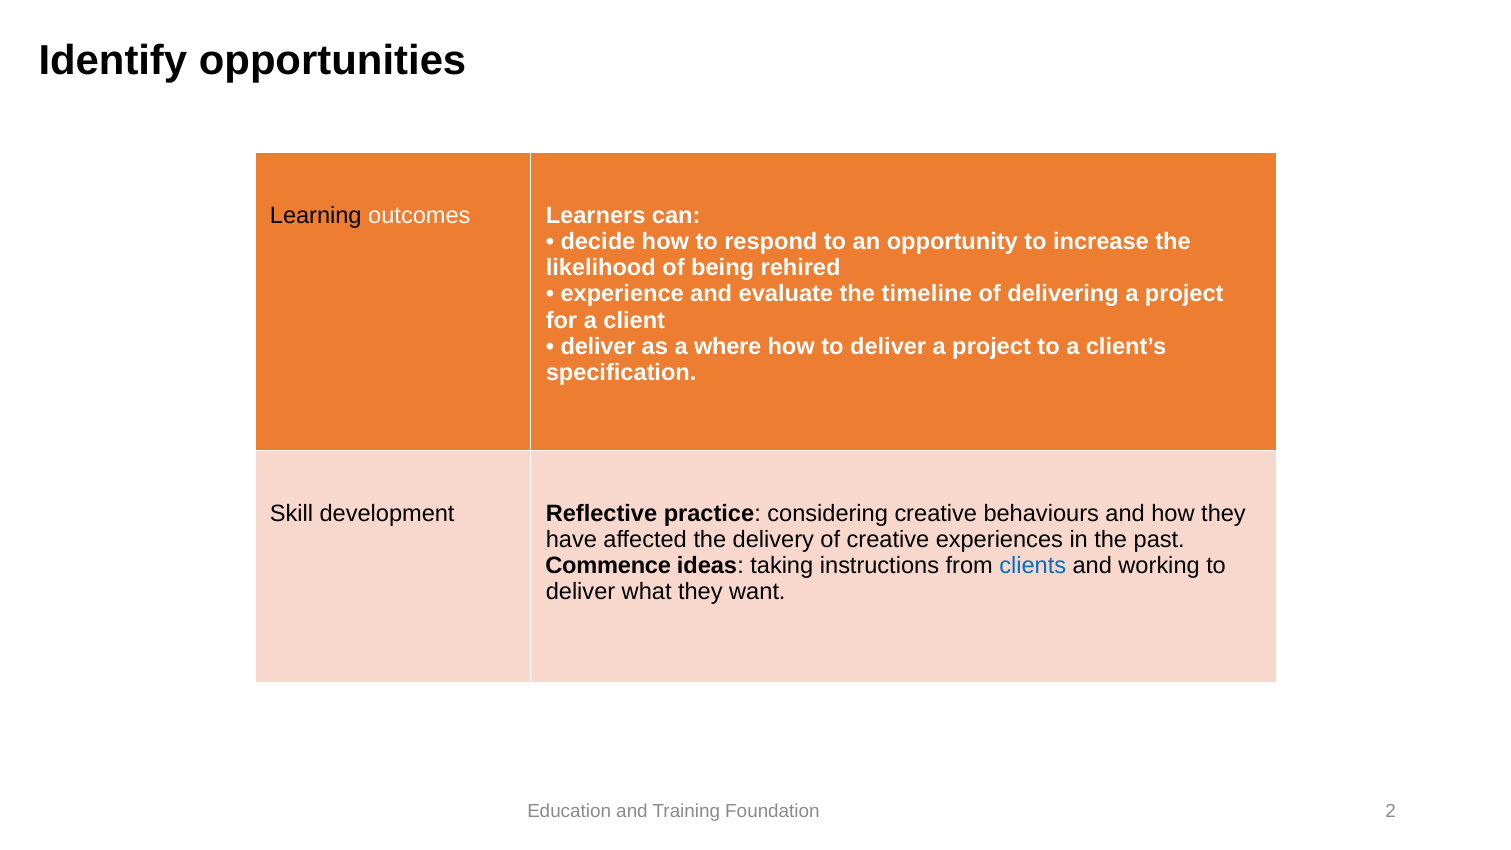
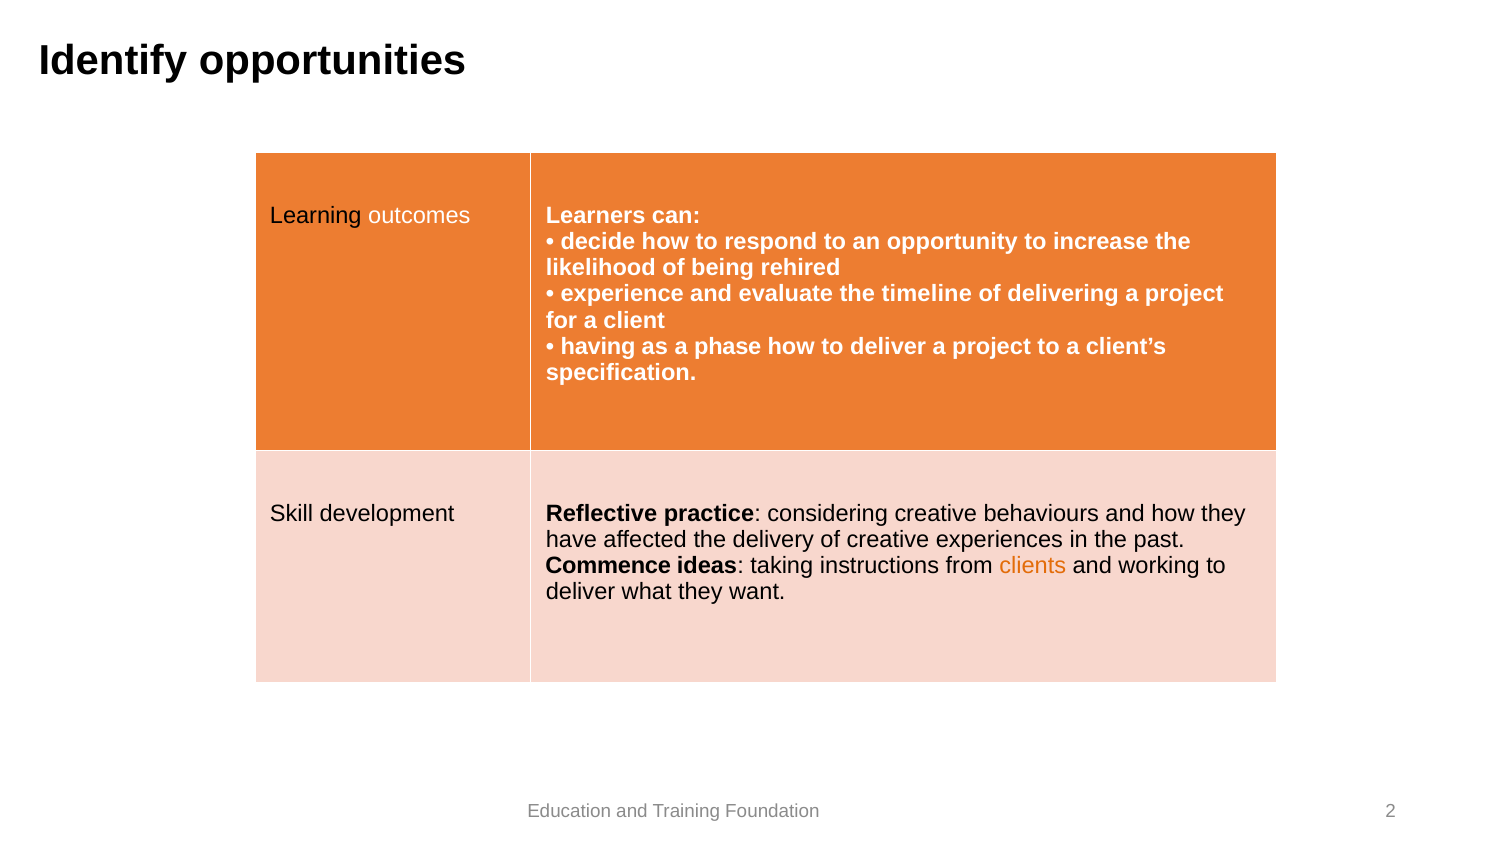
deliver at (598, 347): deliver -> having
where: where -> phase
clients colour: blue -> orange
